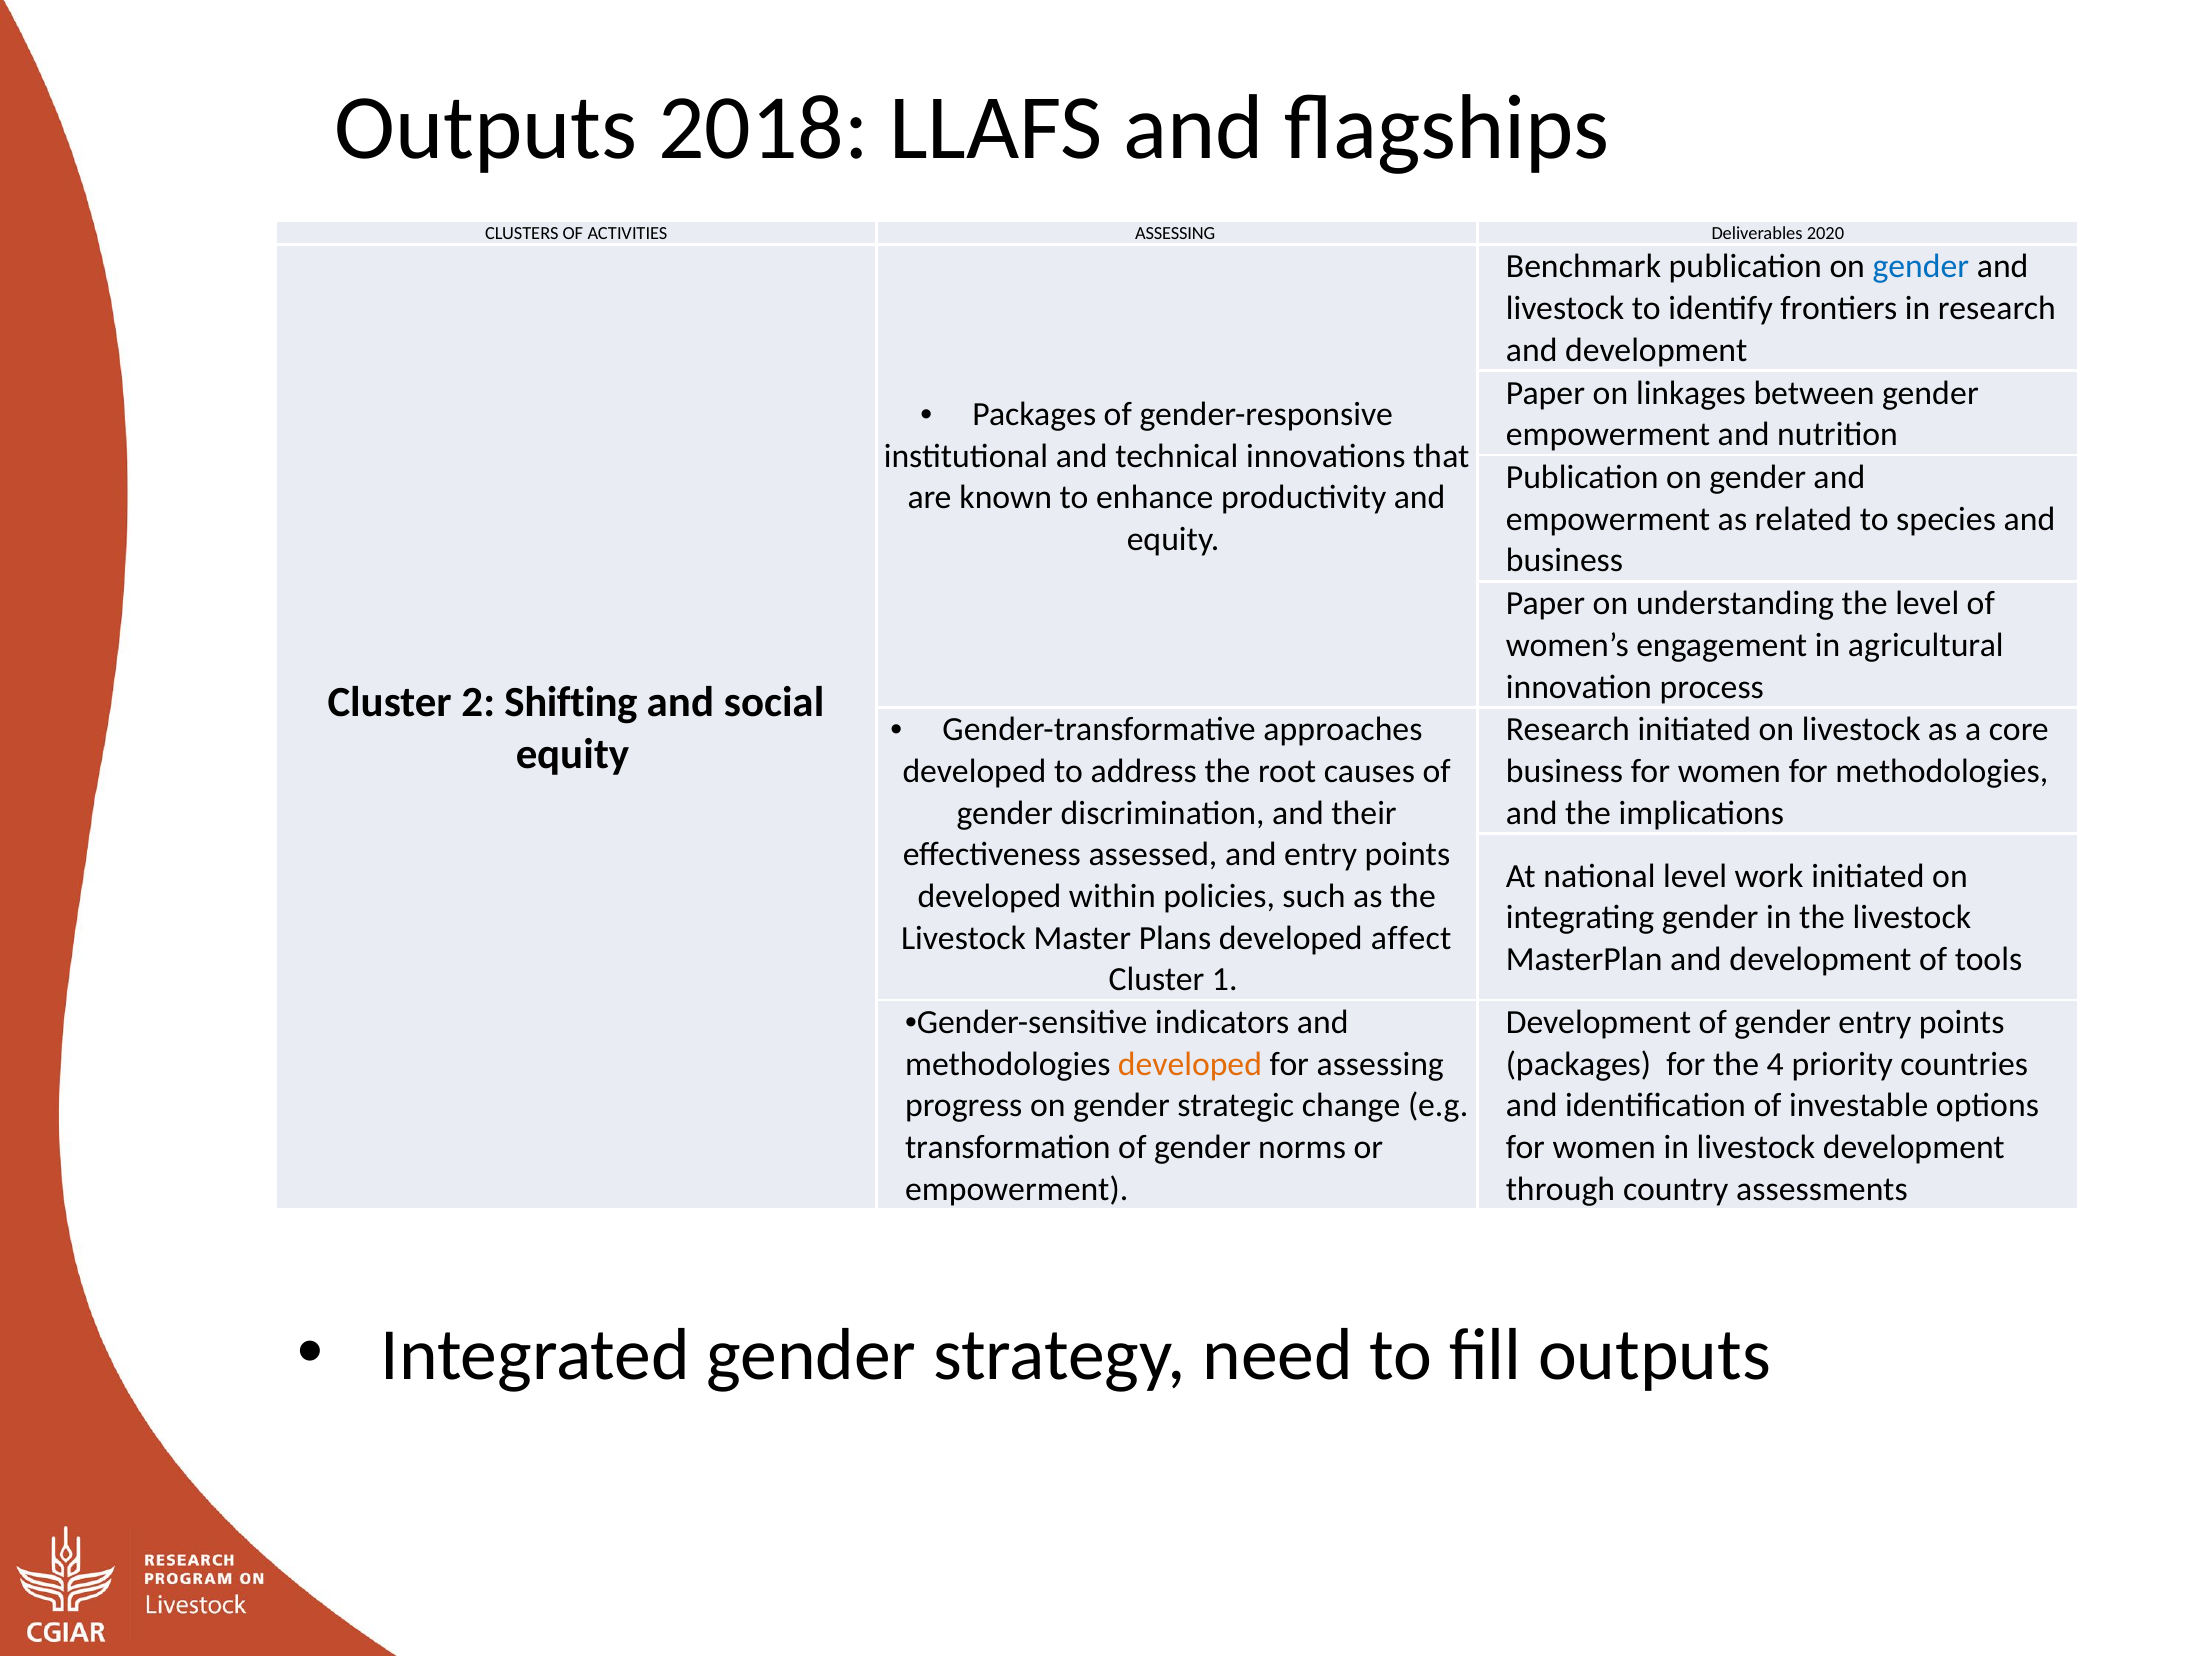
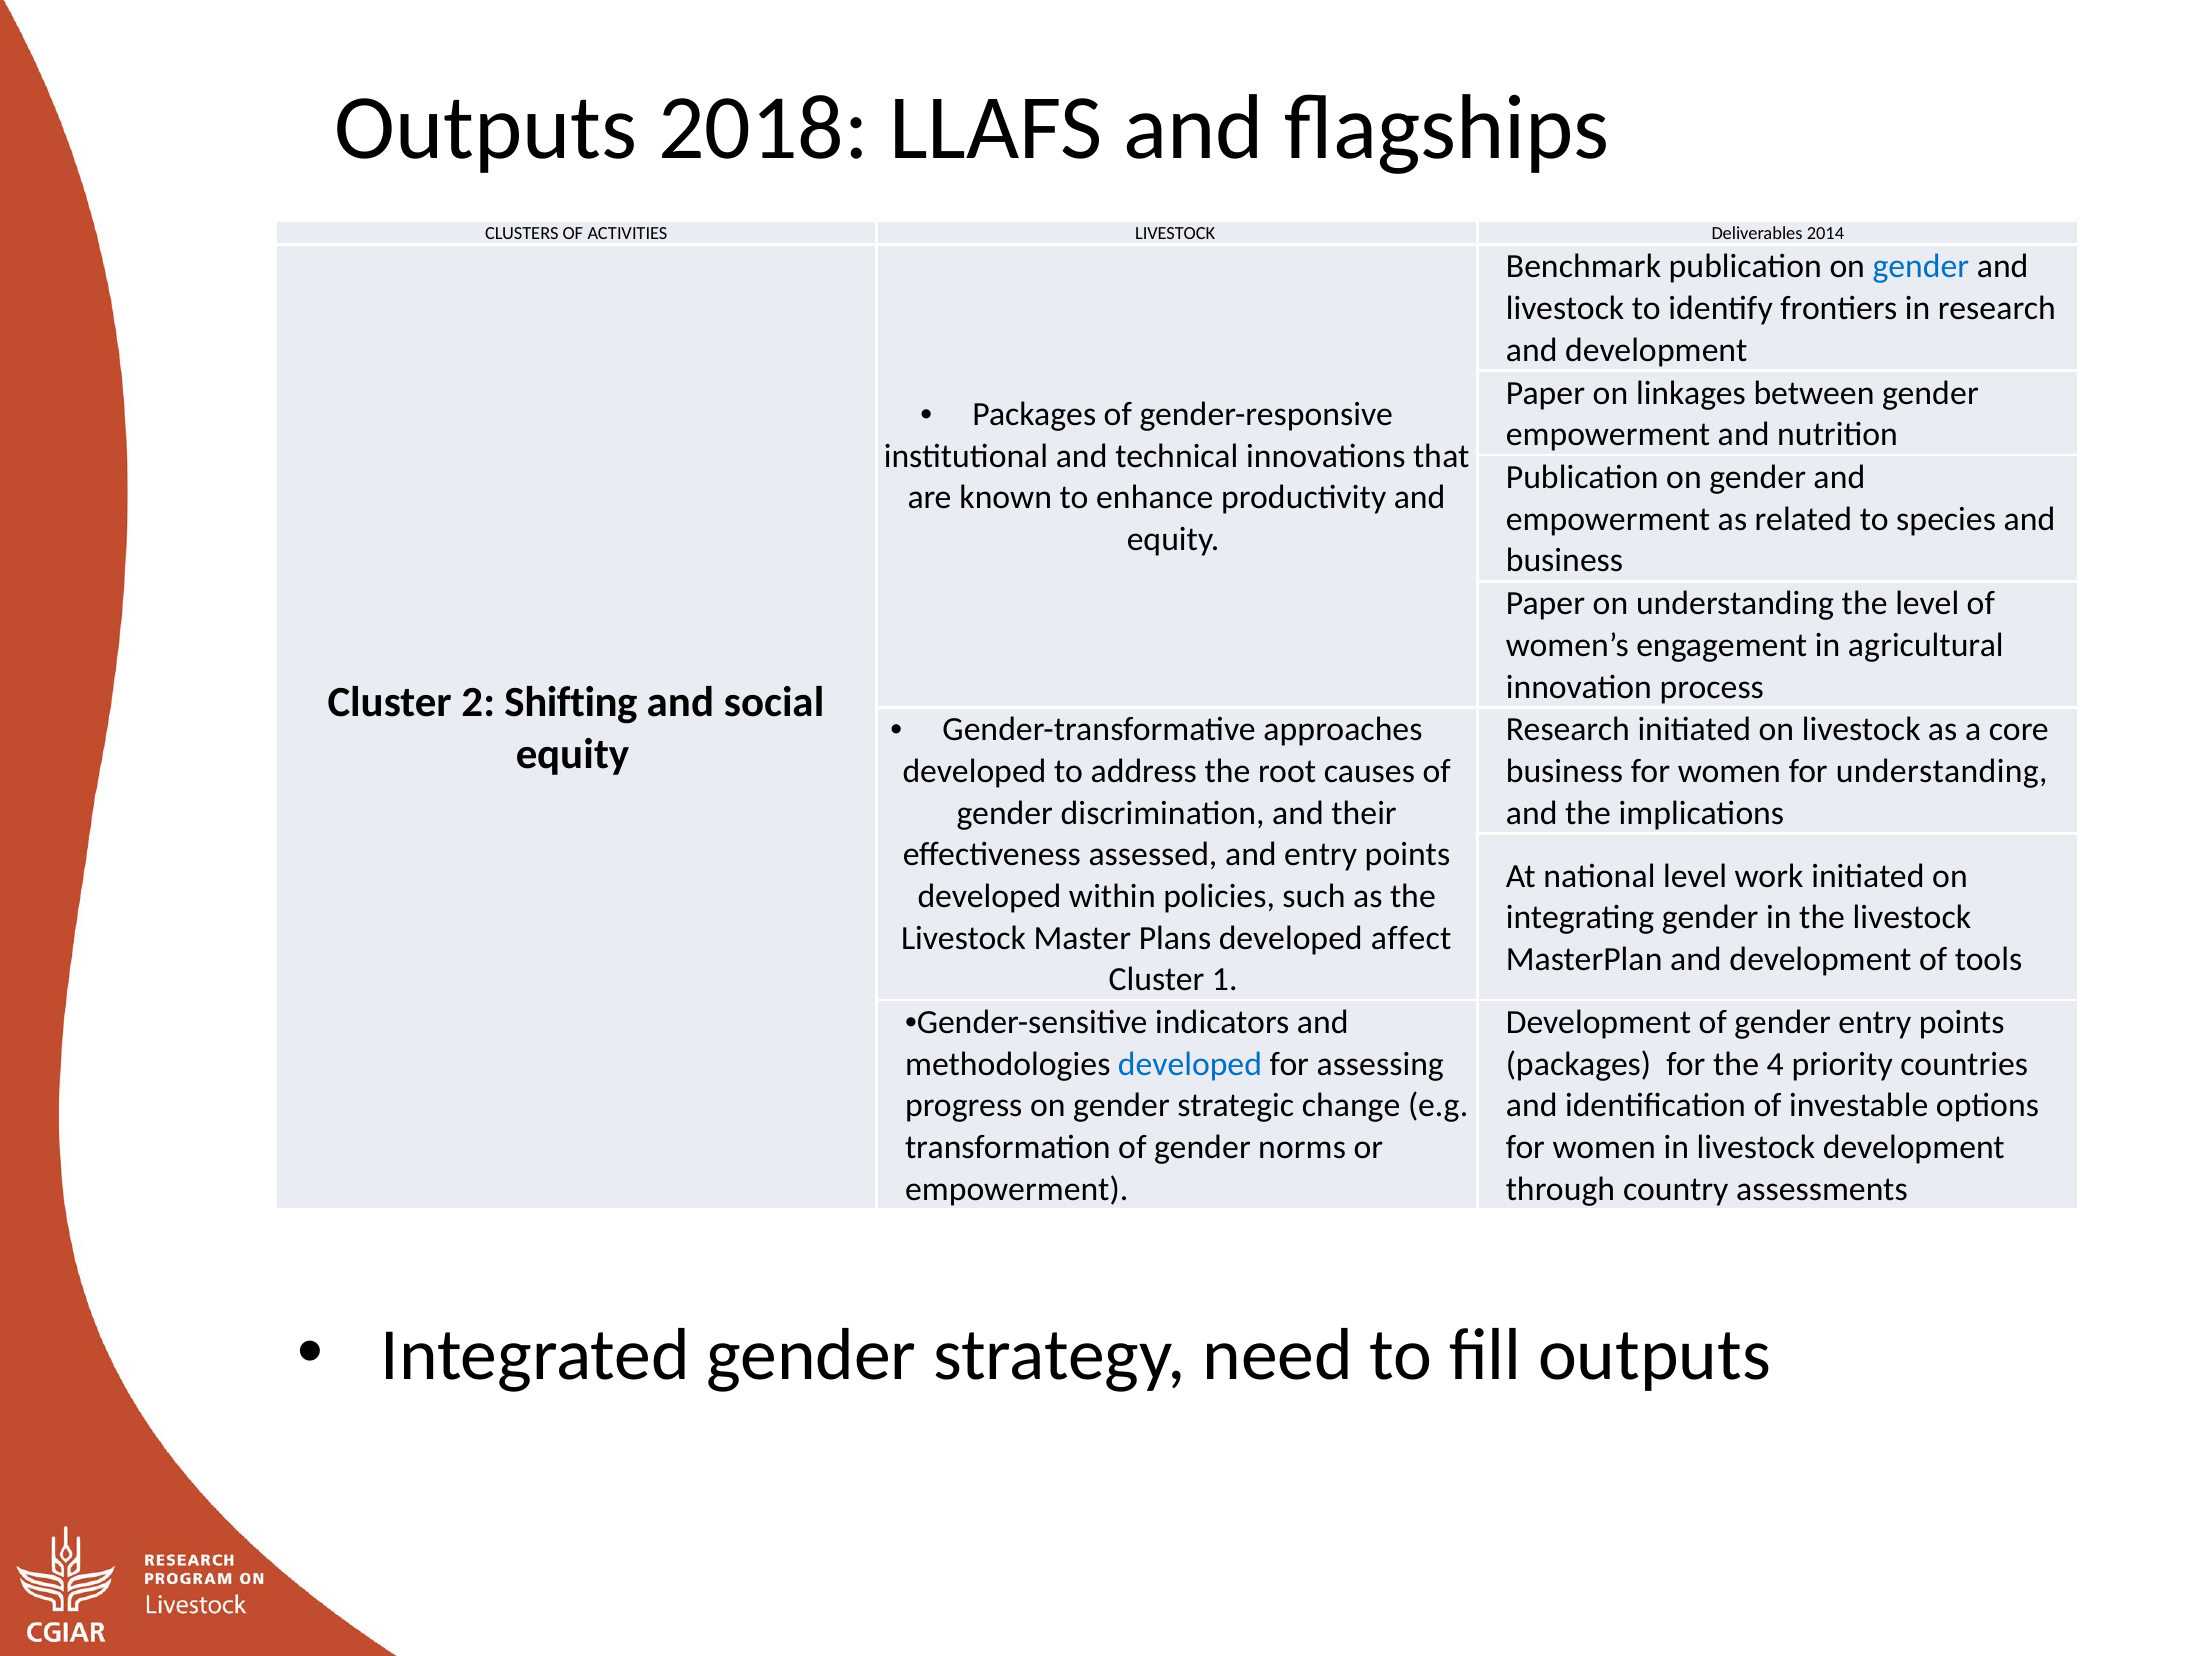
ACTIVITIES ASSESSING: ASSESSING -> LIVESTOCK
2020: 2020 -> 2014
for methodologies: methodologies -> understanding
developed at (1190, 1064) colour: orange -> blue
